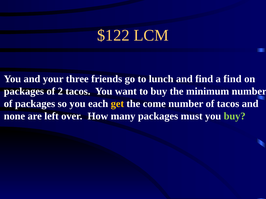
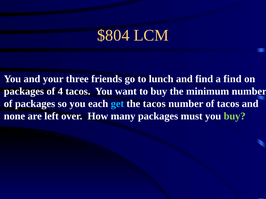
$122: $122 -> $804
2: 2 -> 4
get colour: yellow -> light blue
the come: come -> tacos
